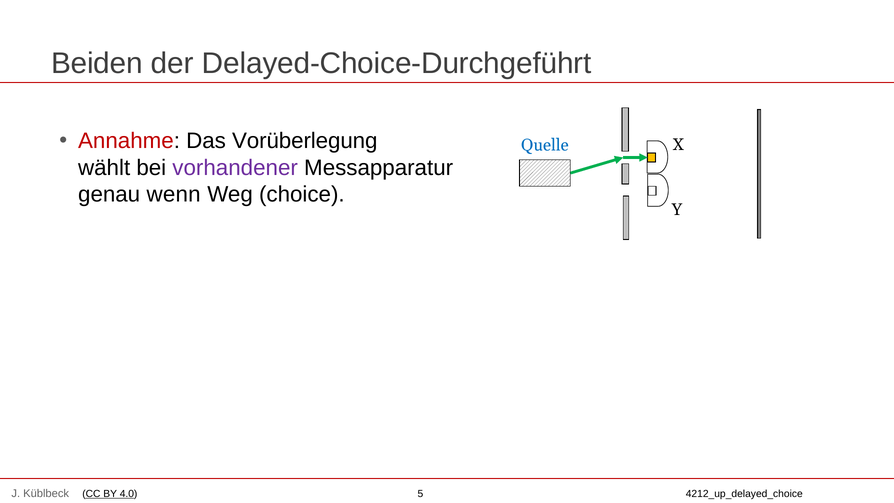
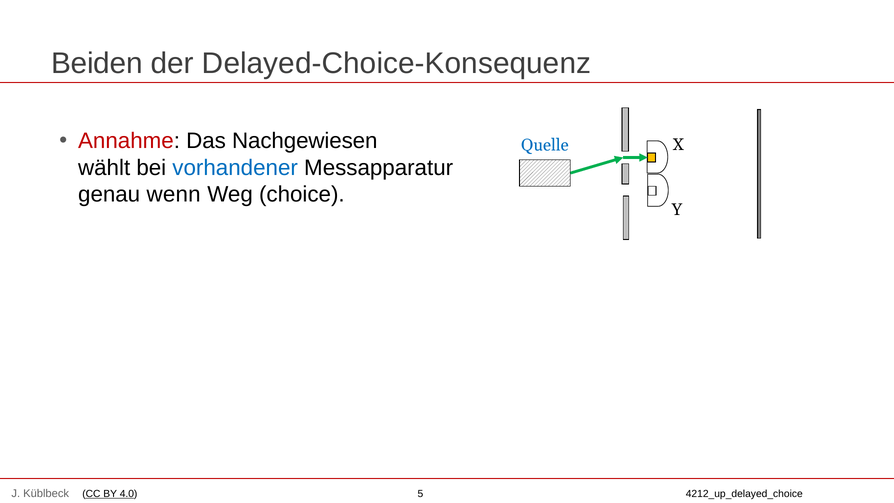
Delayed-Choice-Durchgeführt: Delayed-Choice-Durchgeführt -> Delayed-Choice-Konsequenz
Vorüberlegung: Vorüberlegung -> Nachgewiesen
vorhandener colour: purple -> blue
